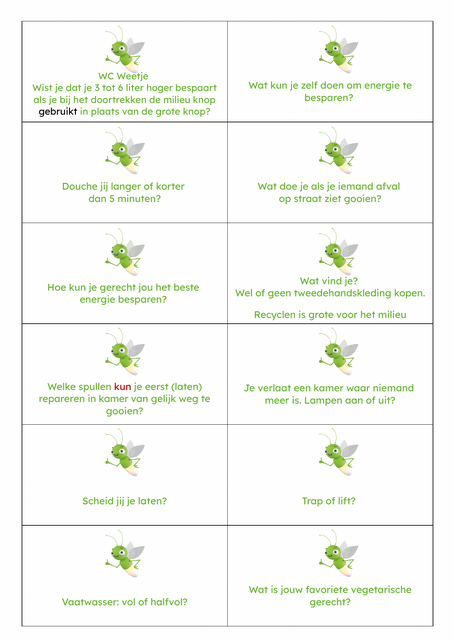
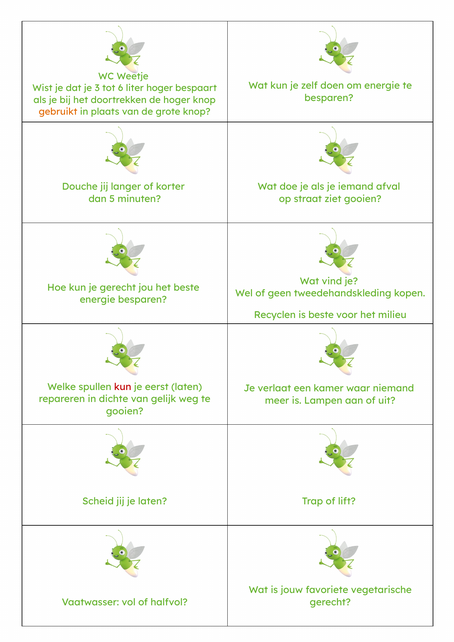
de milieu: milieu -> hoger
gebruikt colour: black -> orange
is grote: grote -> beste
in kamer: kamer -> dichte
